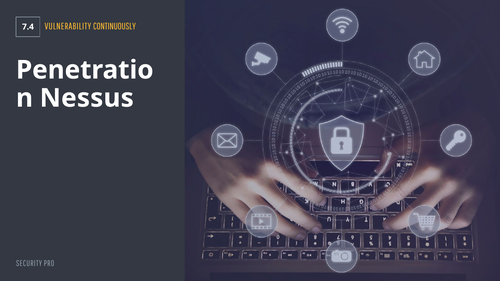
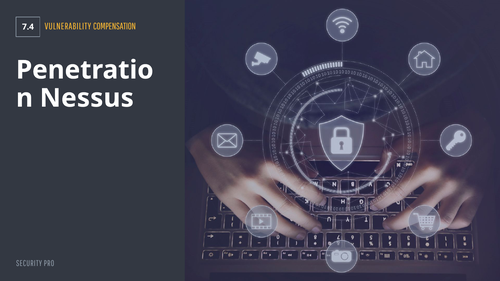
CONTINUOUSLY: CONTINUOUSLY -> COMPENSATION
